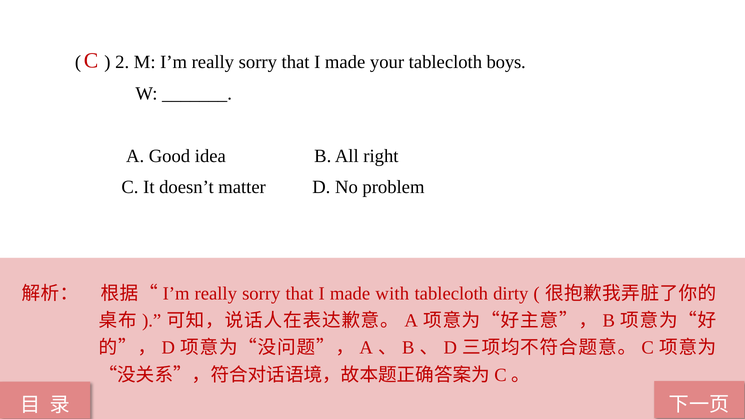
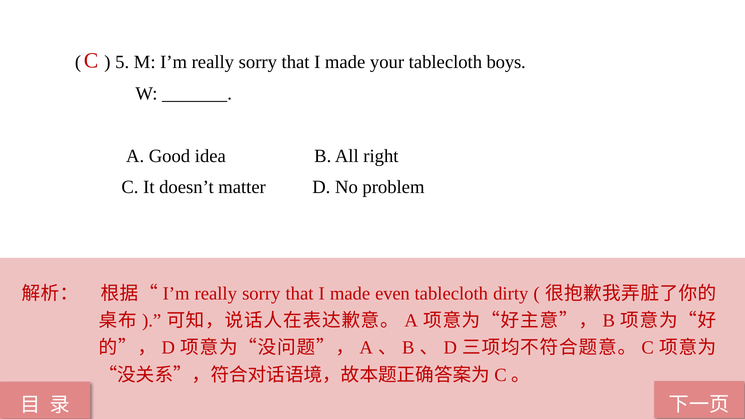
2: 2 -> 5
with: with -> even
